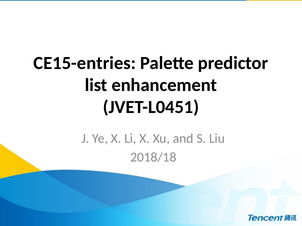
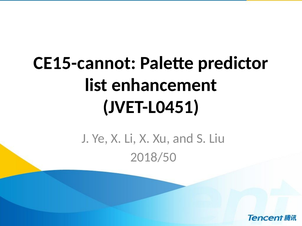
CE15-entries: CE15-entries -> CE15-cannot
2018/18: 2018/18 -> 2018/50
